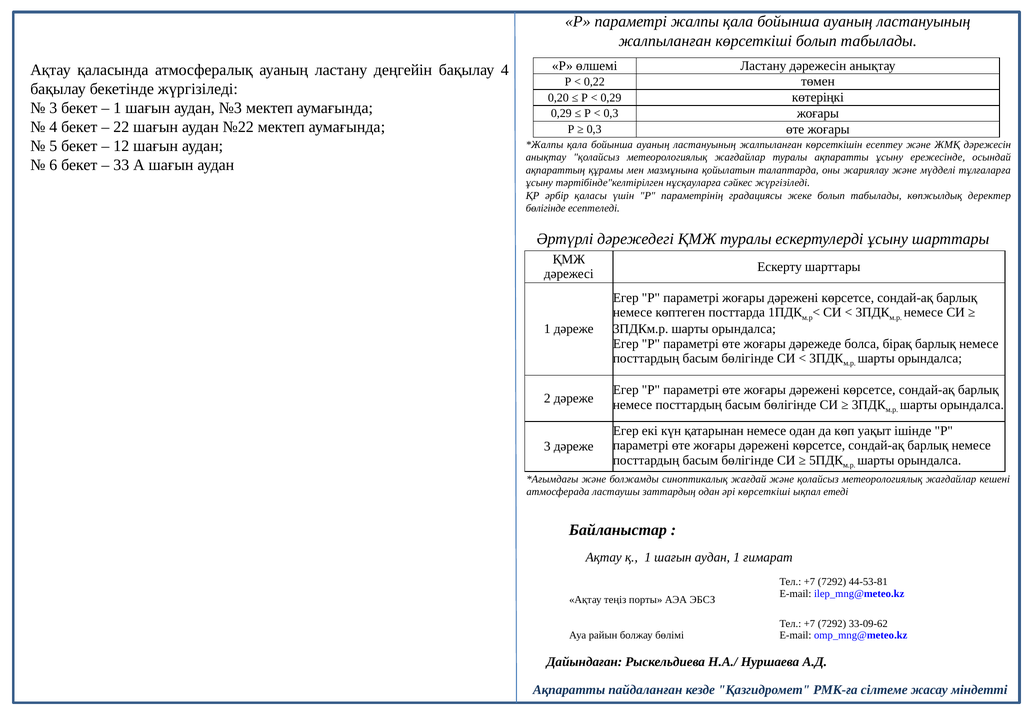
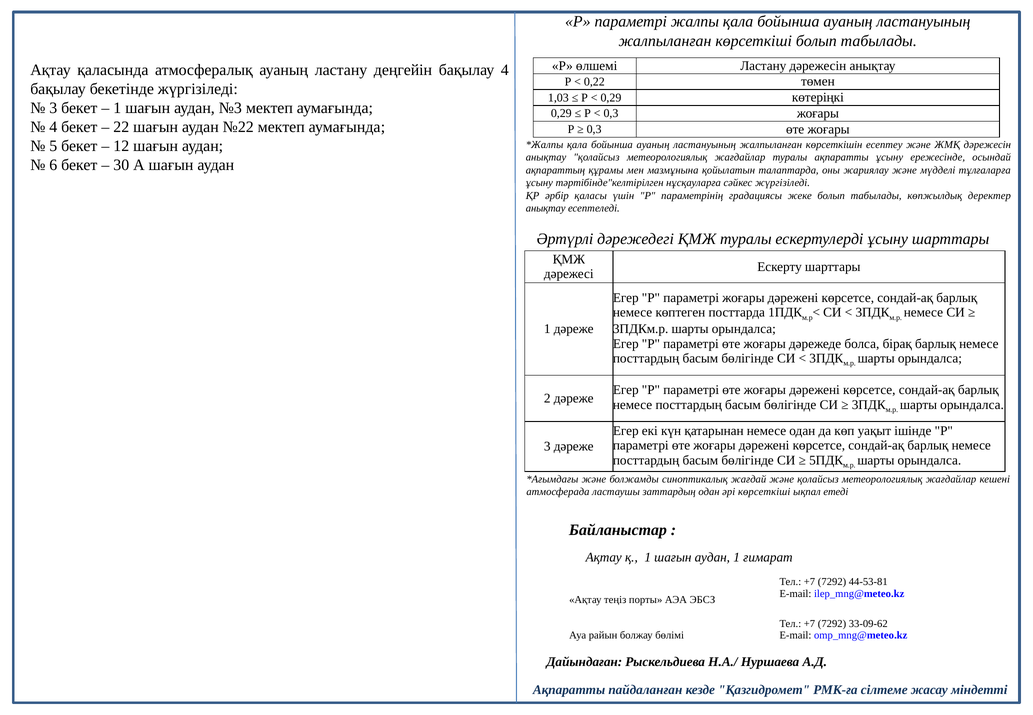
0,20: 0,20 -> 1,03
33: 33 -> 30
бөлігінде at (546, 208): бөлігінде -> анықтау
